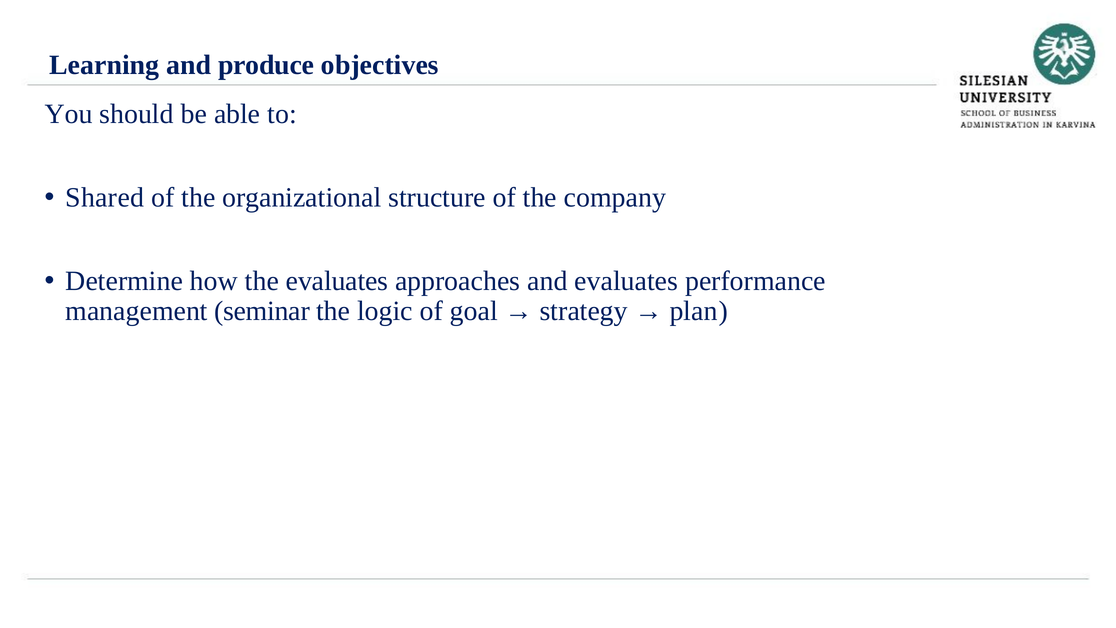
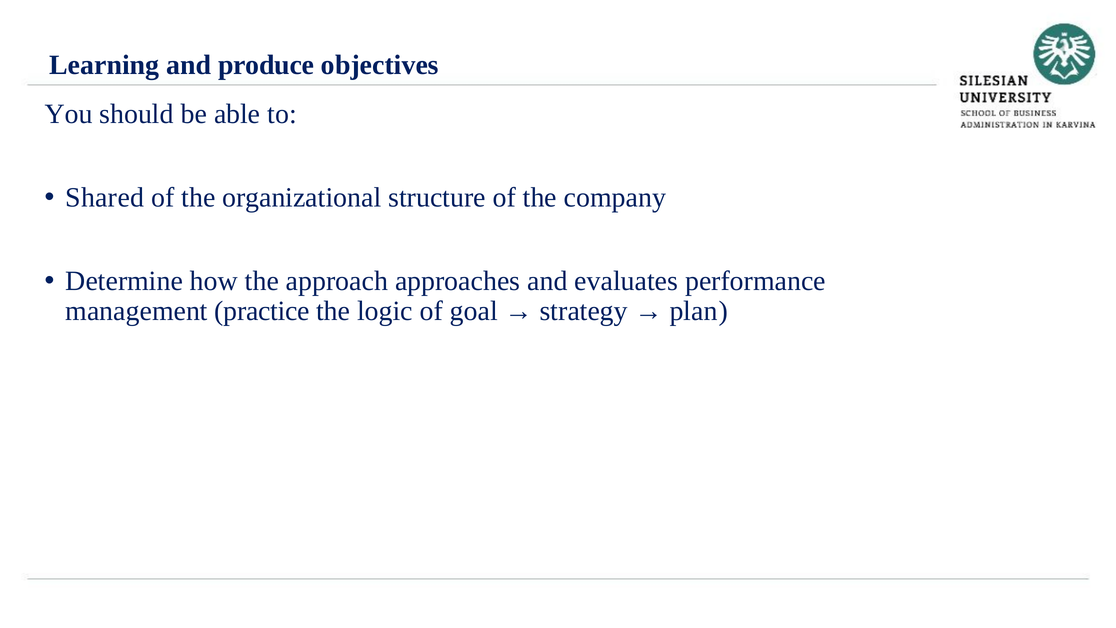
the evaluates: evaluates -> approach
seminar: seminar -> practice
